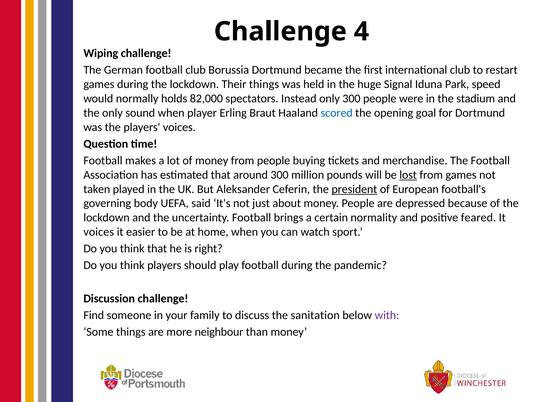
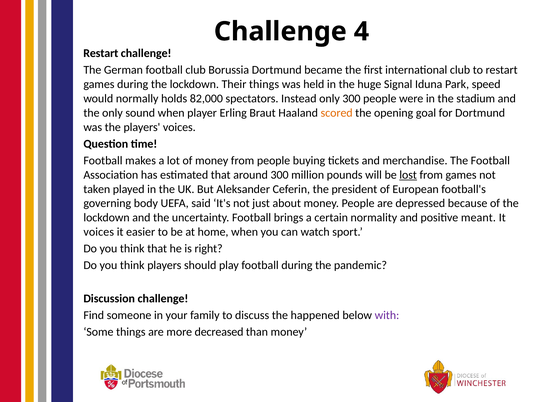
Wiping at (101, 53): Wiping -> Restart
scored colour: blue -> orange
president underline: present -> none
feared: feared -> meant
sanitation: sanitation -> happened
neighbour: neighbour -> decreased
